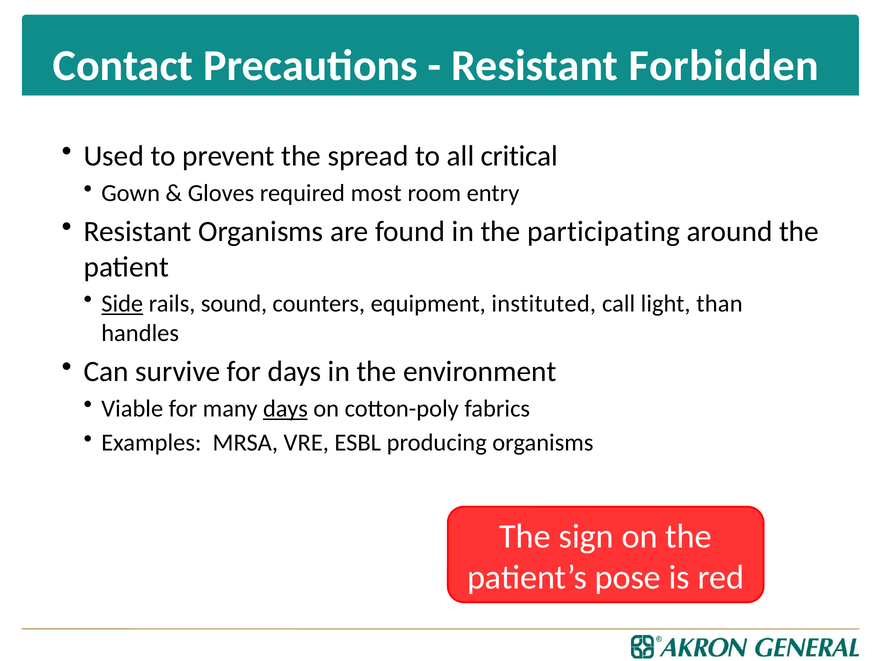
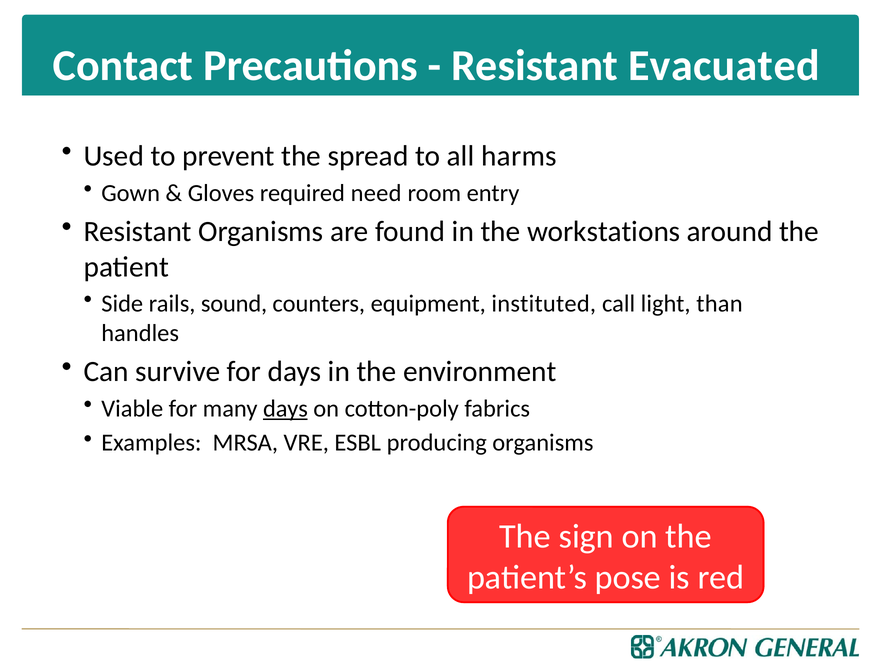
Forbidden: Forbidden -> Evacuated
critical: critical -> harms
most: most -> need
participating: participating -> workstations
Side underline: present -> none
